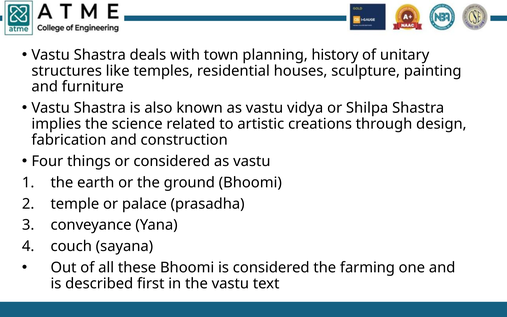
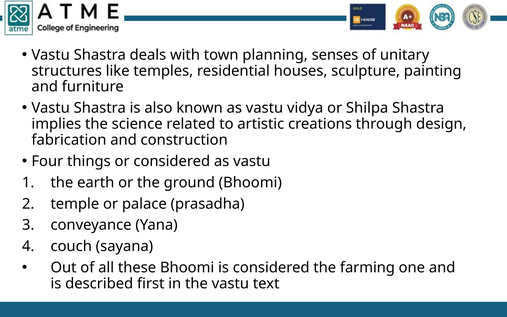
history: history -> senses
